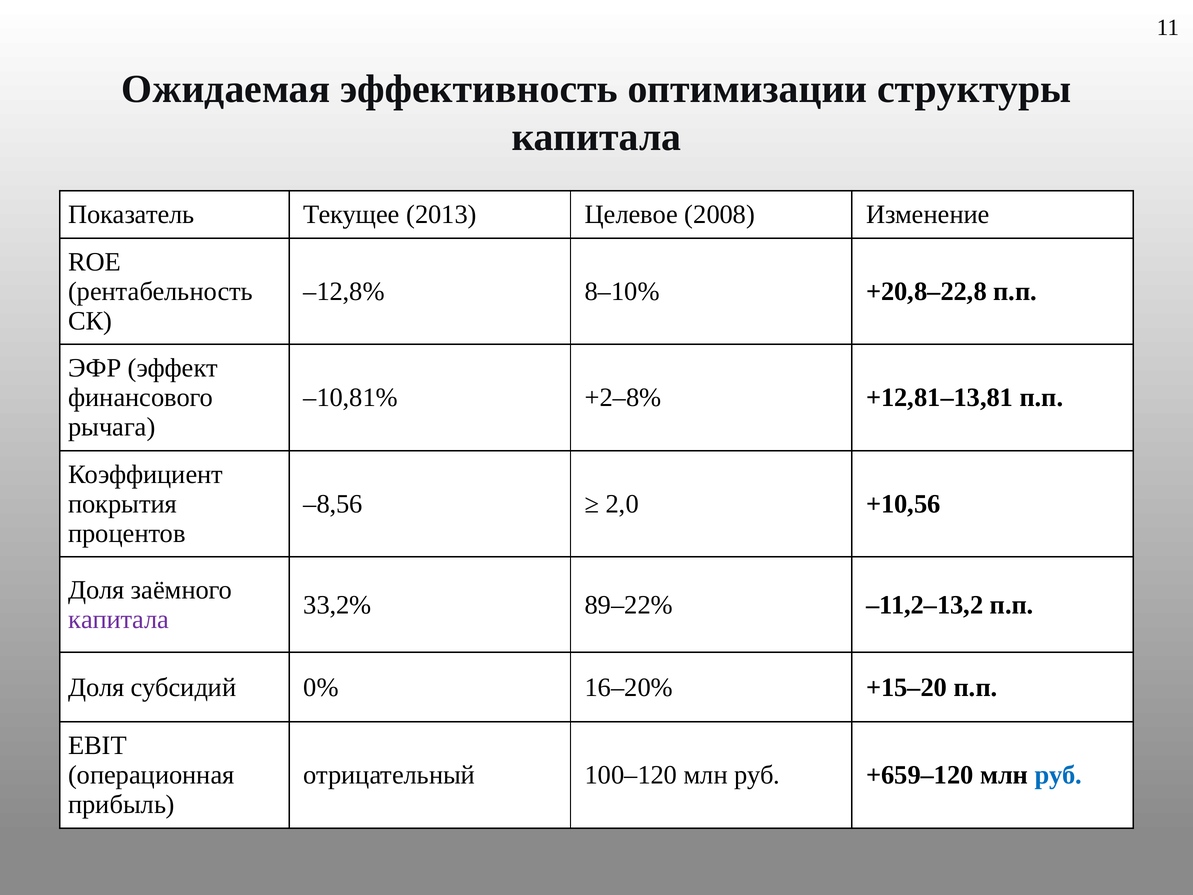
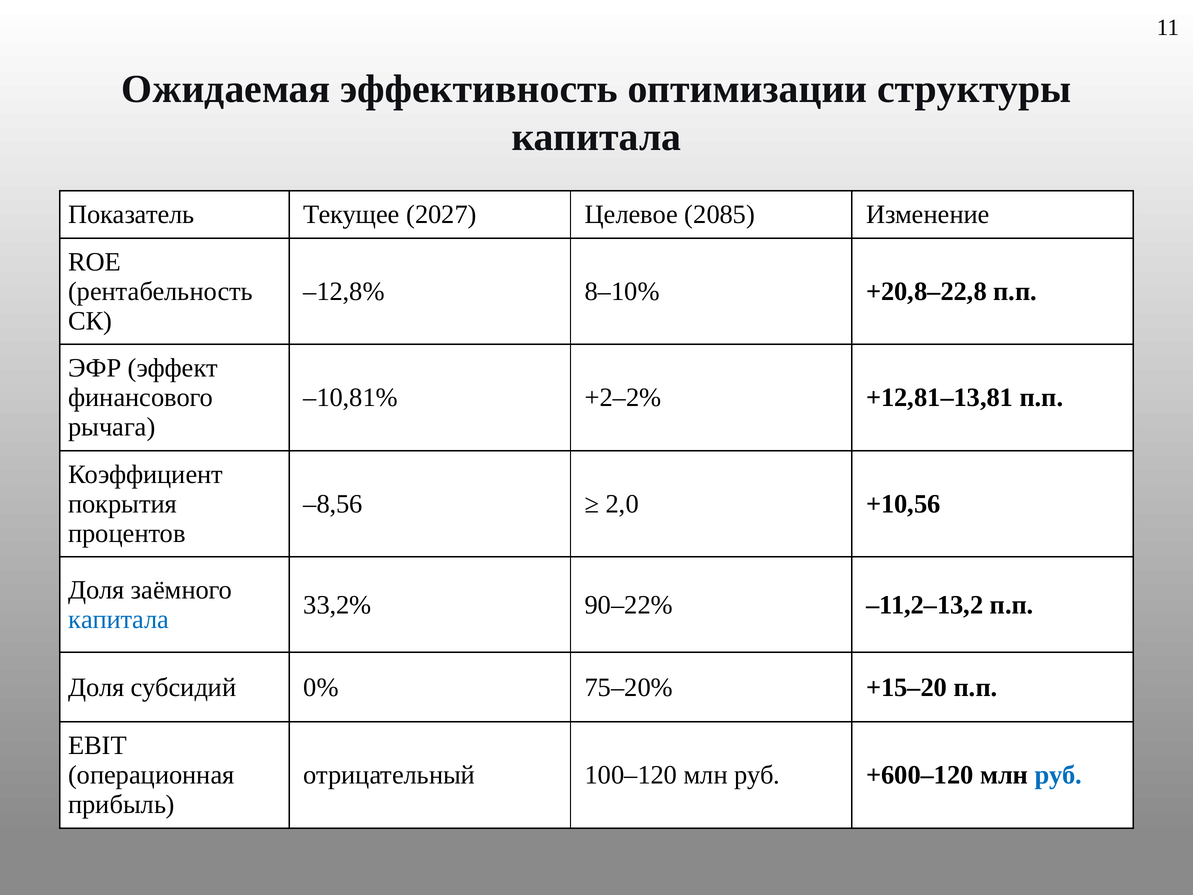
2013: 2013 -> 2027
2008: 2008 -> 2085
+2–8%: +2–8% -> +2–2%
89–22%: 89–22% -> 90–22%
капитала at (119, 619) colour: purple -> blue
16–20%: 16–20% -> 75–20%
+659–120: +659–120 -> +600–120
